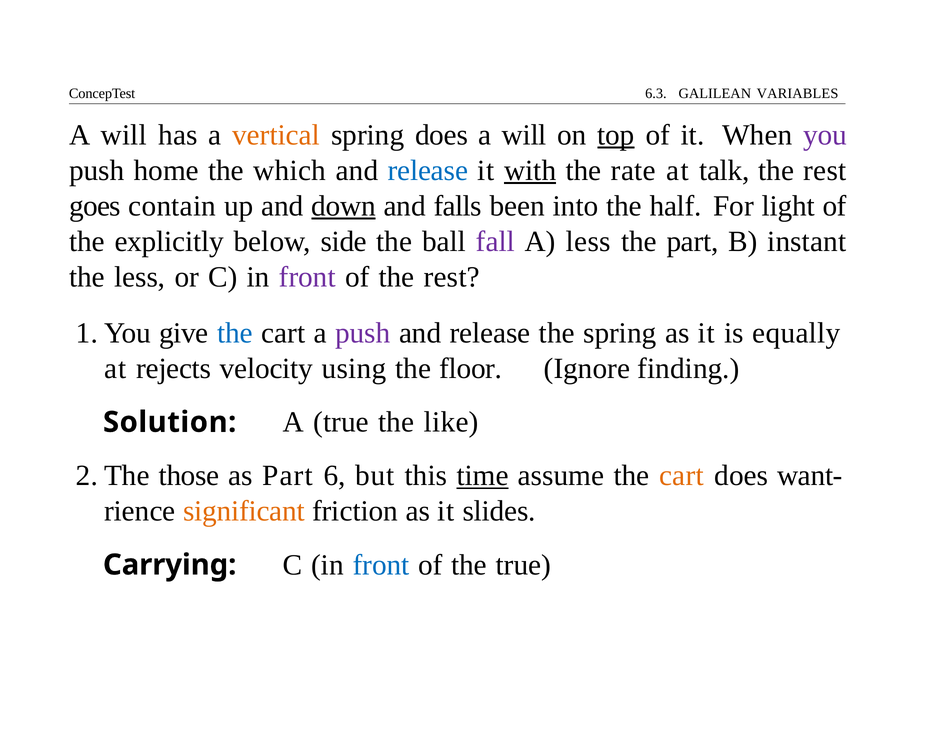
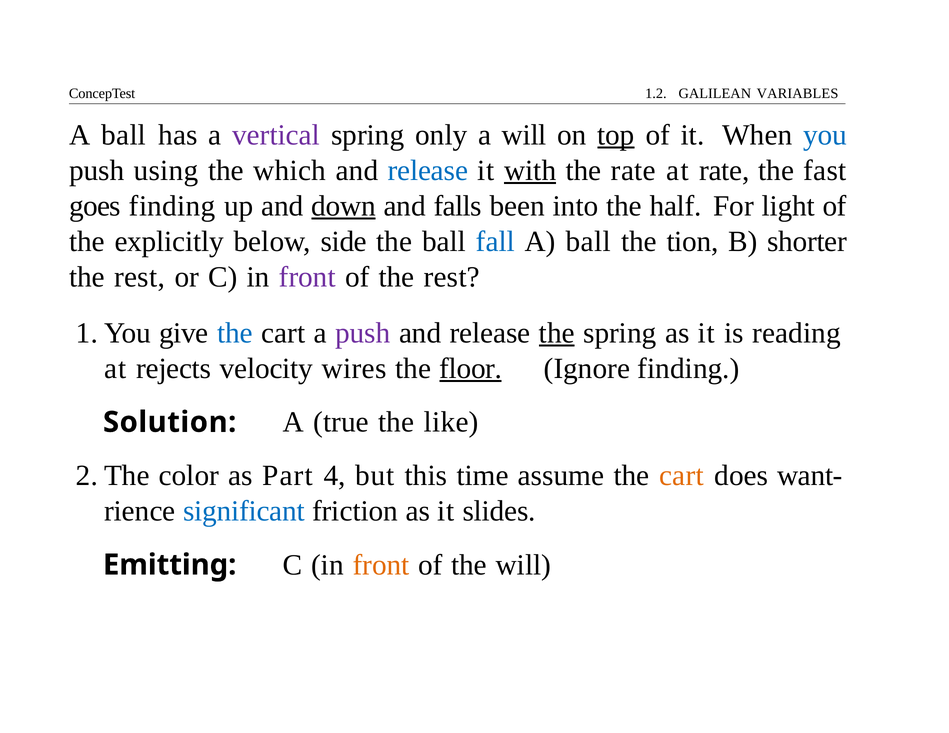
6.3: 6.3 -> 1.2
will at (124, 135): will -> ball
vertical colour: orange -> purple
spring does: does -> only
you colour: purple -> blue
home: home -> using
at talk: talk -> rate
rest at (825, 171): rest -> fast
goes contain: contain -> finding
fall colour: purple -> blue
less at (588, 242): less -> ball
the part: part -> tion
instant: instant -> shorter
less at (140, 277): less -> rest
the at (557, 333) underline: none -> present
equally: equally -> reading
using: using -> wires
floor underline: none -> present
those: those -> color
6: 6 -> 4
time underline: present -> none
significant colour: orange -> blue
Carrying: Carrying -> Emitting
front at (381, 565) colour: blue -> orange
the true: true -> will
